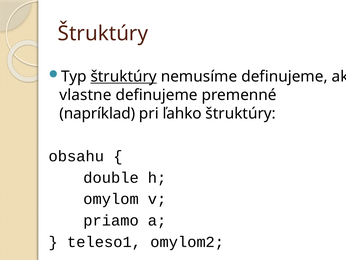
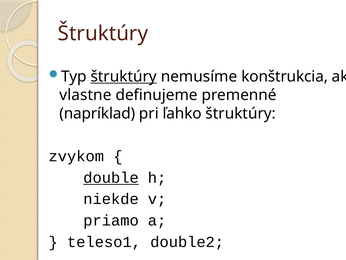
nemusíme definujeme: definujeme -> konštrukcia
obsahu: obsahu -> zvykom
double underline: none -> present
omylom: omylom -> niekde
omylom2: omylom2 -> double2
